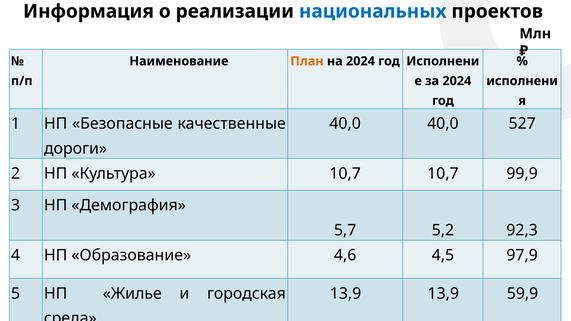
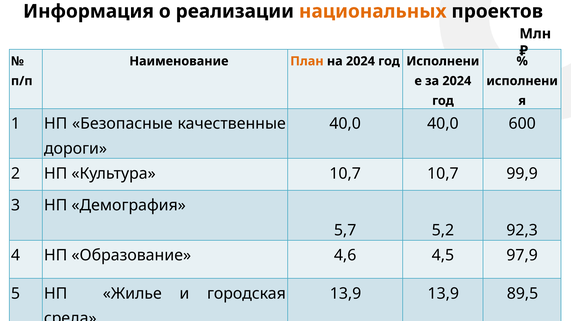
национальных colour: blue -> orange
527: 527 -> 600
59,9: 59,9 -> 89,5
